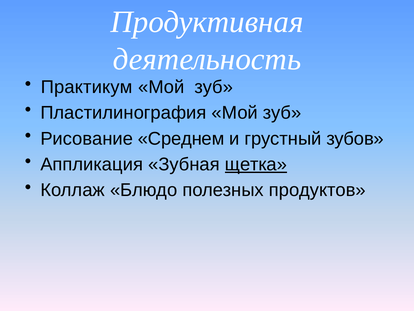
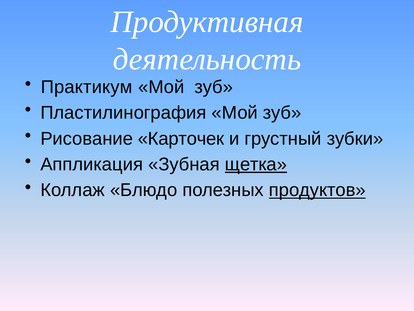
Среднем: Среднем -> Карточек
зубов: зубов -> зубки
продуктов underline: none -> present
